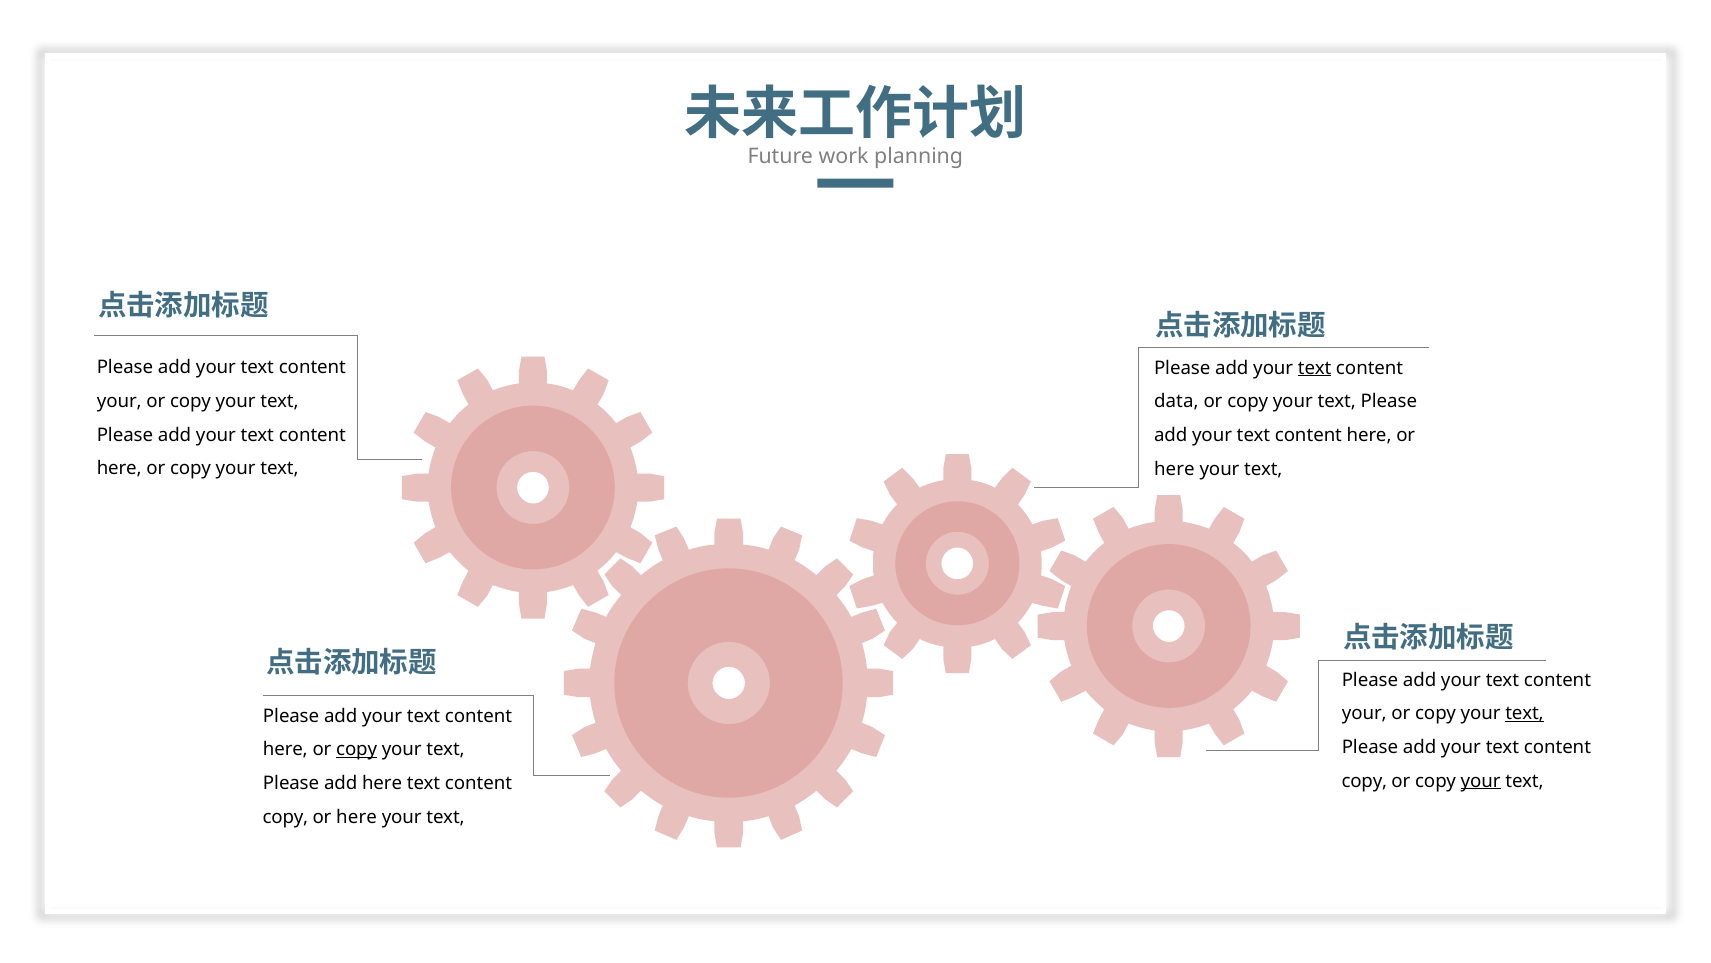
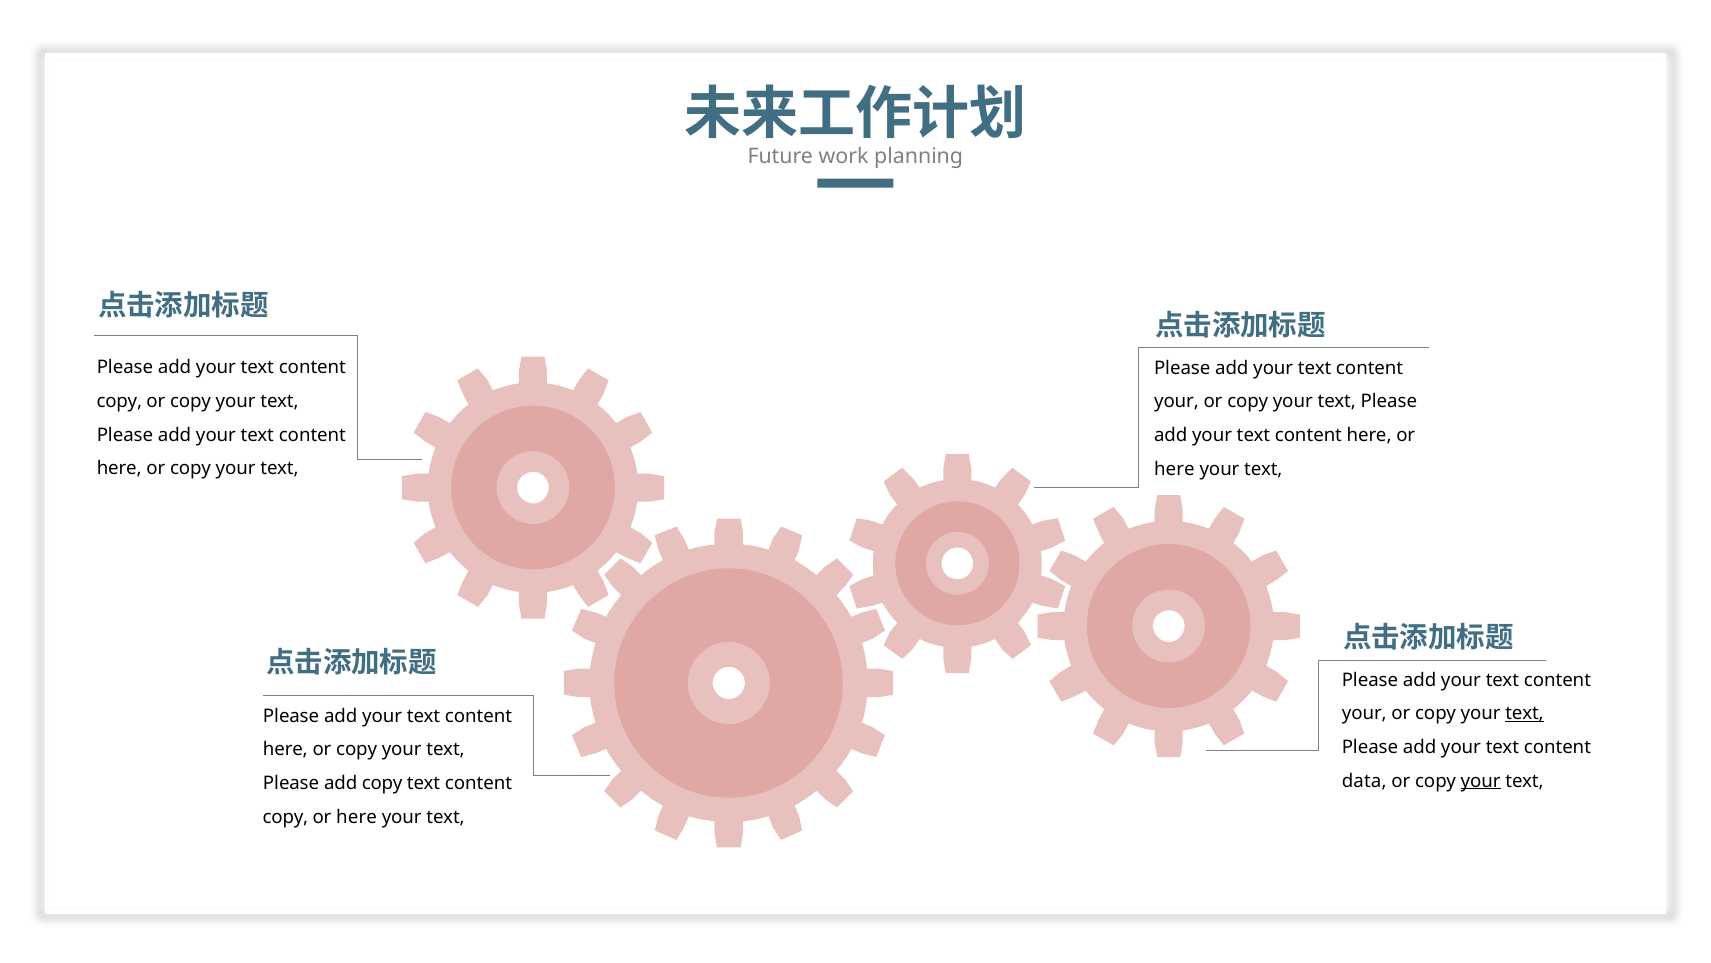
text at (1315, 368) underline: present -> none
your at (119, 401): your -> copy
data at (1176, 401): data -> your
copy at (357, 749) underline: present -> none
copy at (1364, 780): copy -> data
add here: here -> copy
